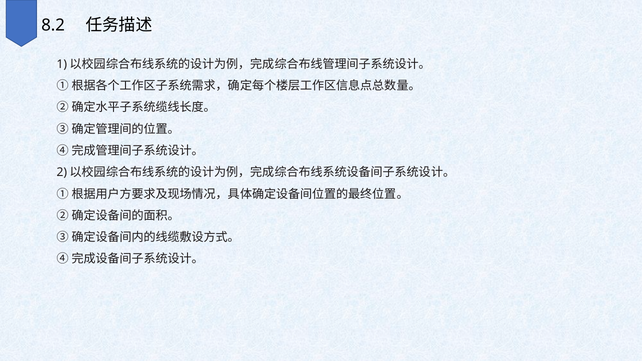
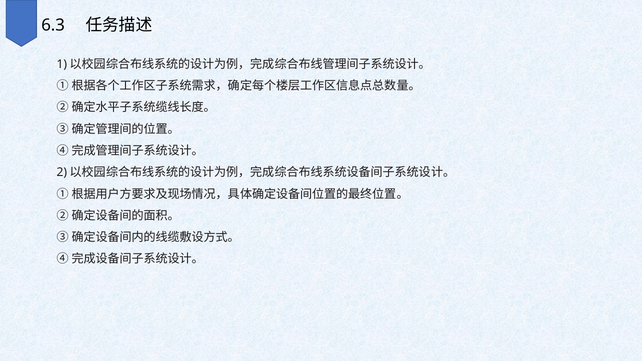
8.2: 8.2 -> 6.3
